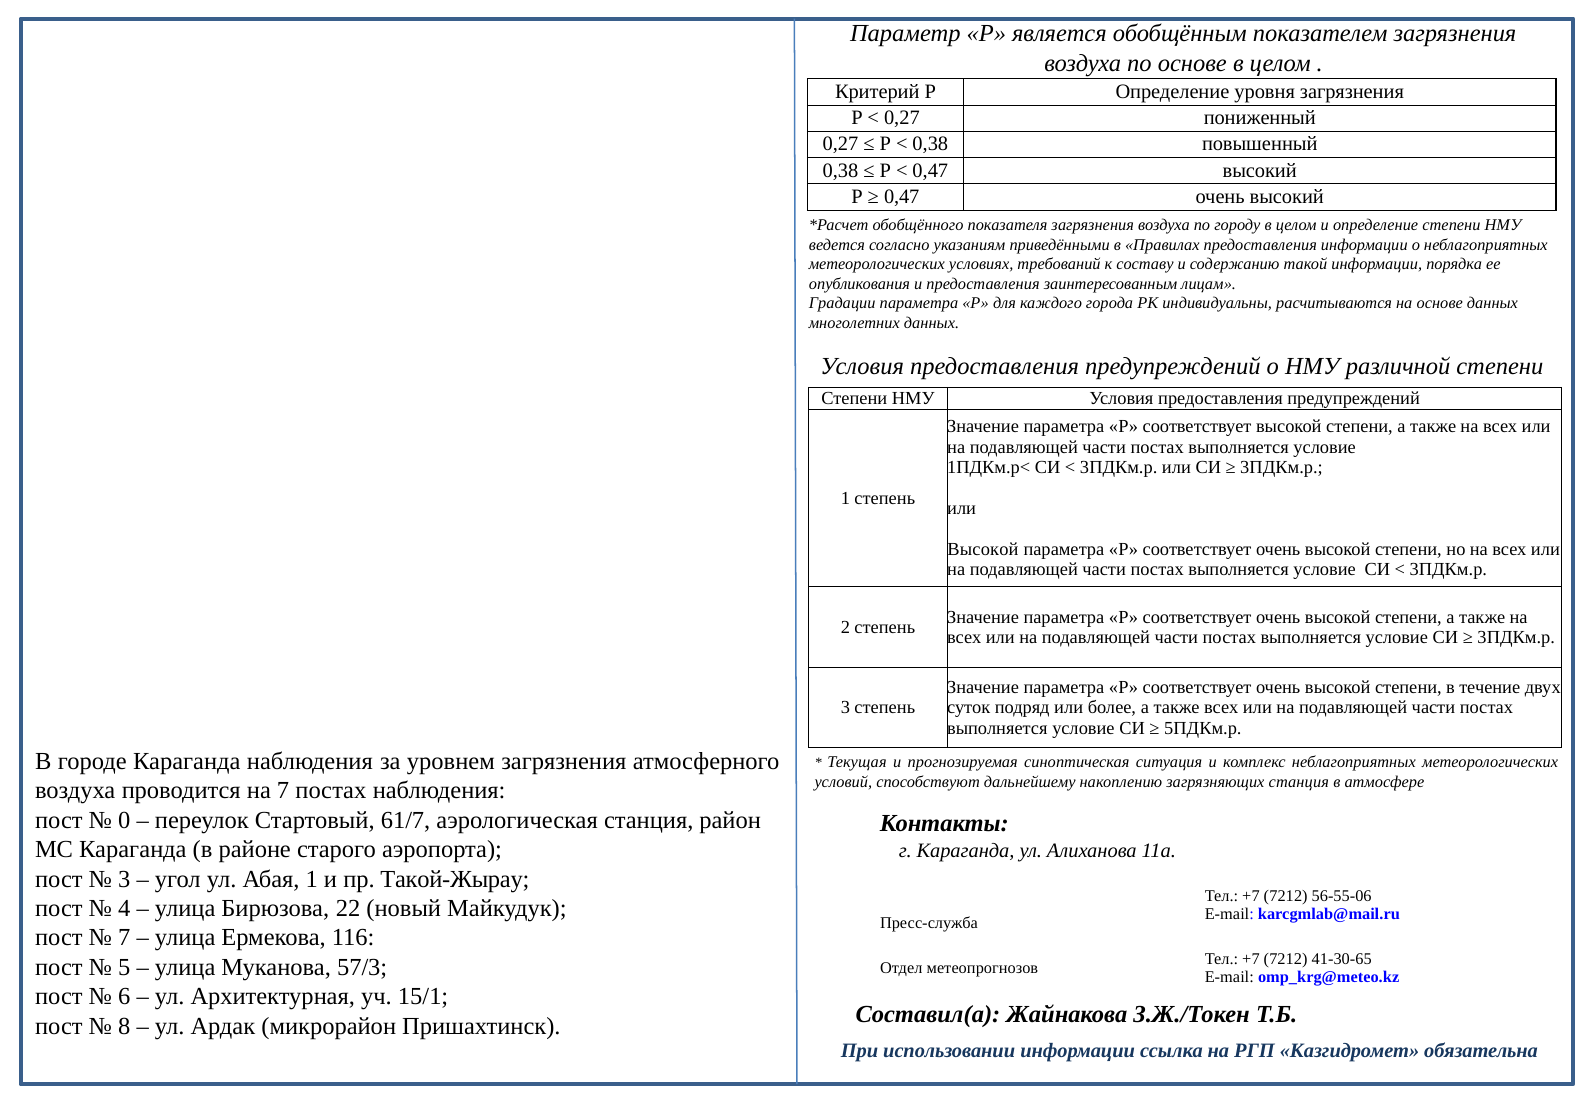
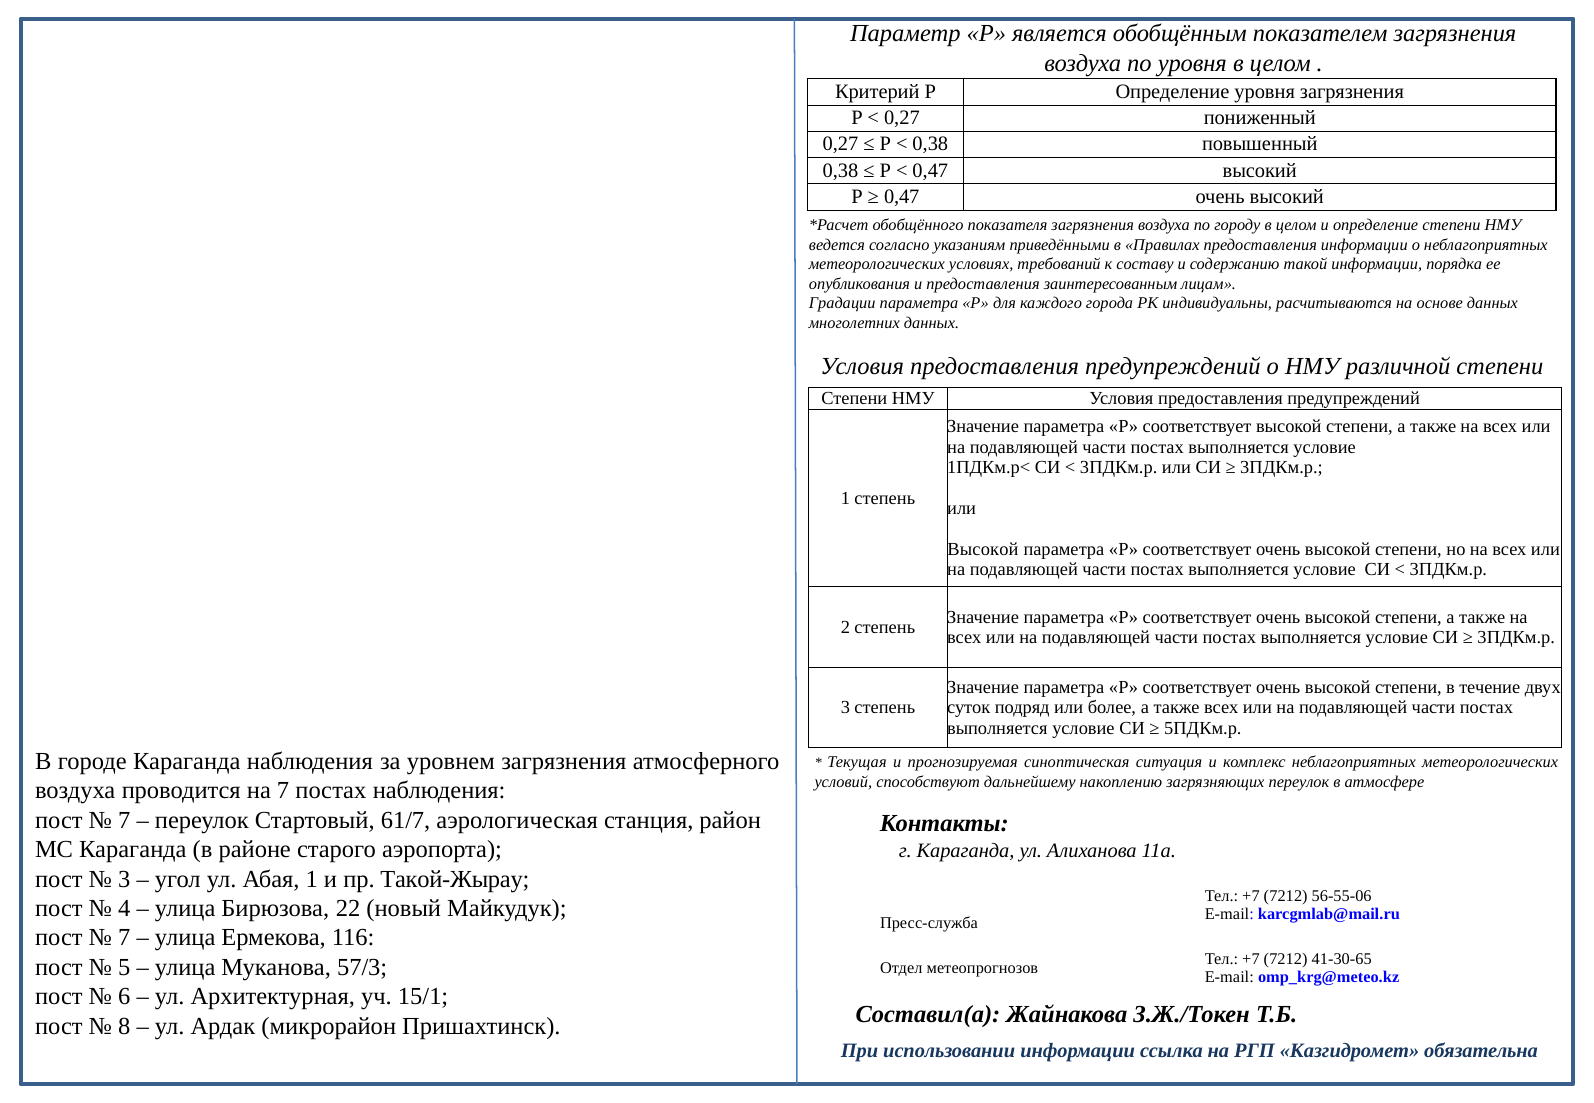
по основе: основе -> уровня
загрязняющих станция: станция -> переулок
0 at (124, 821): 0 -> 7
